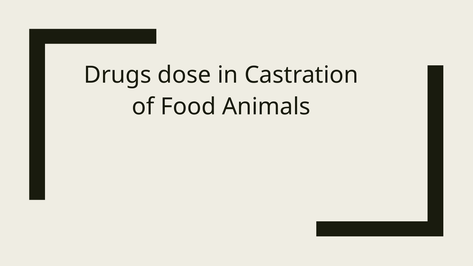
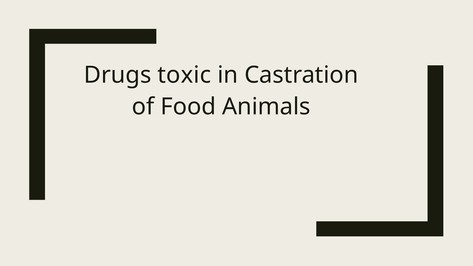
dose: dose -> toxic
